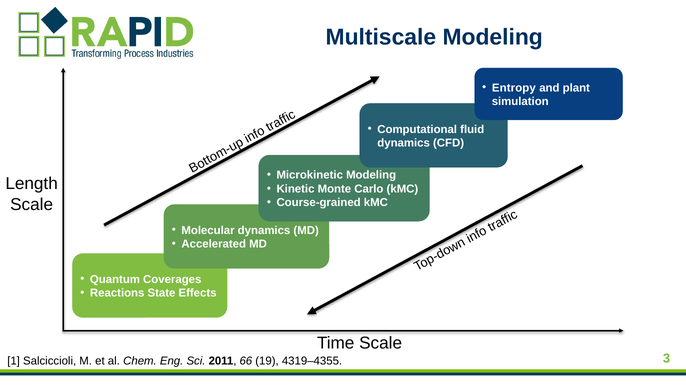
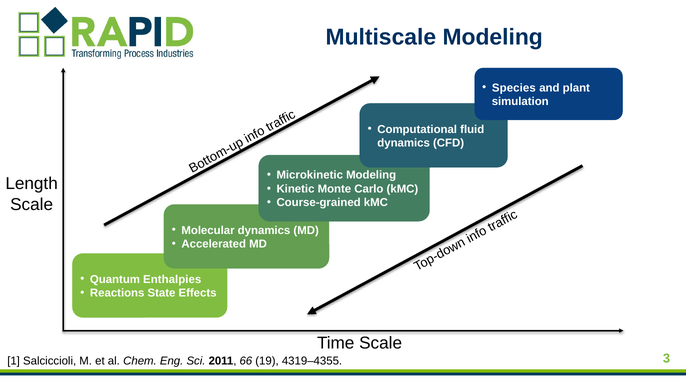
Entropy: Entropy -> Species
Coverages: Coverages -> Enthalpies
